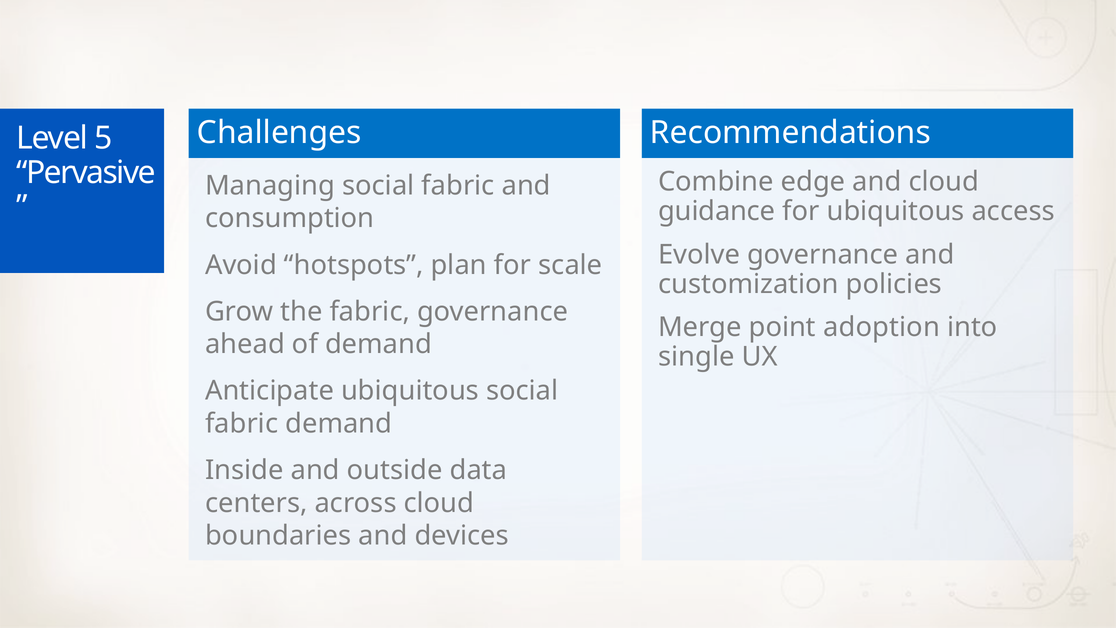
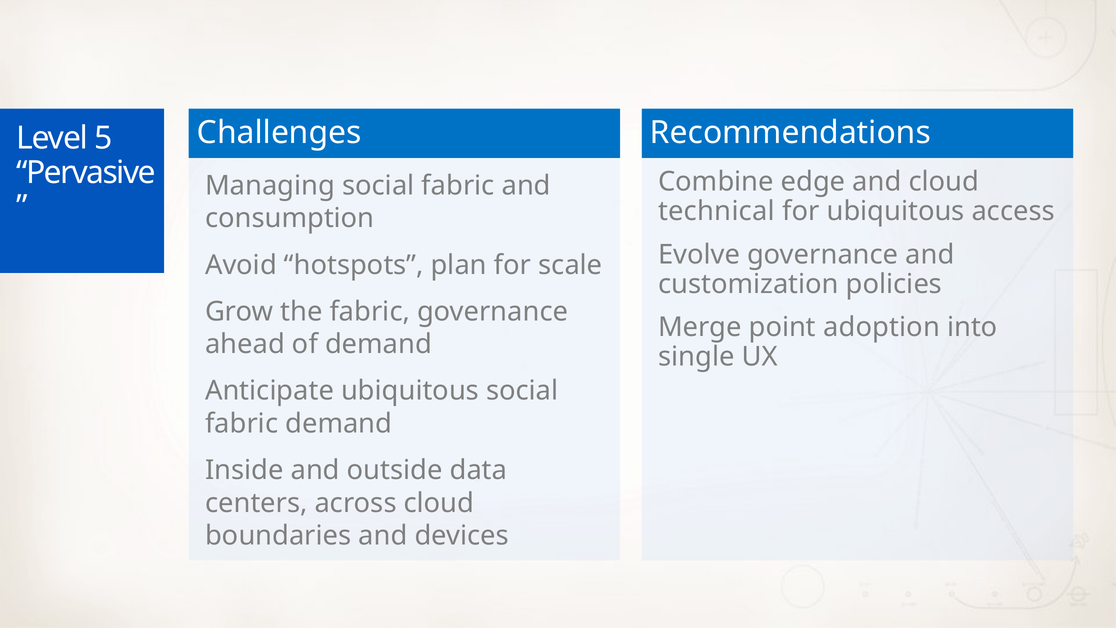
guidance: guidance -> technical
